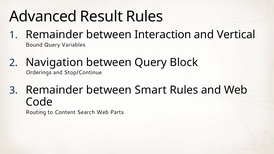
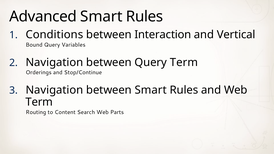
Advanced Result: Result -> Smart
Remainder at (54, 35): Remainder -> Conditions
Query Block: Block -> Term
Remainder at (54, 90): Remainder -> Navigation
Code at (39, 102): Code -> Term
